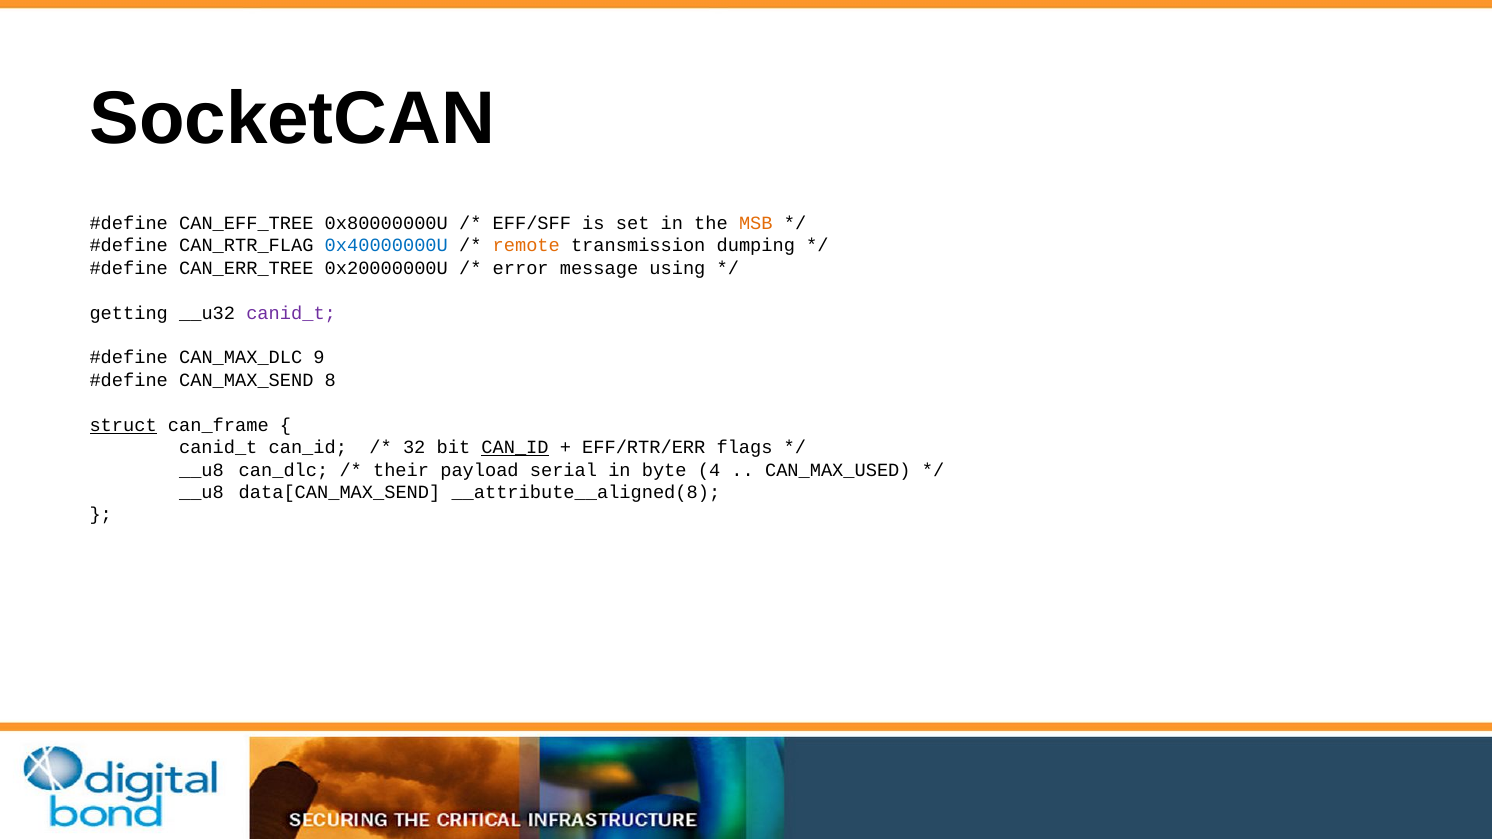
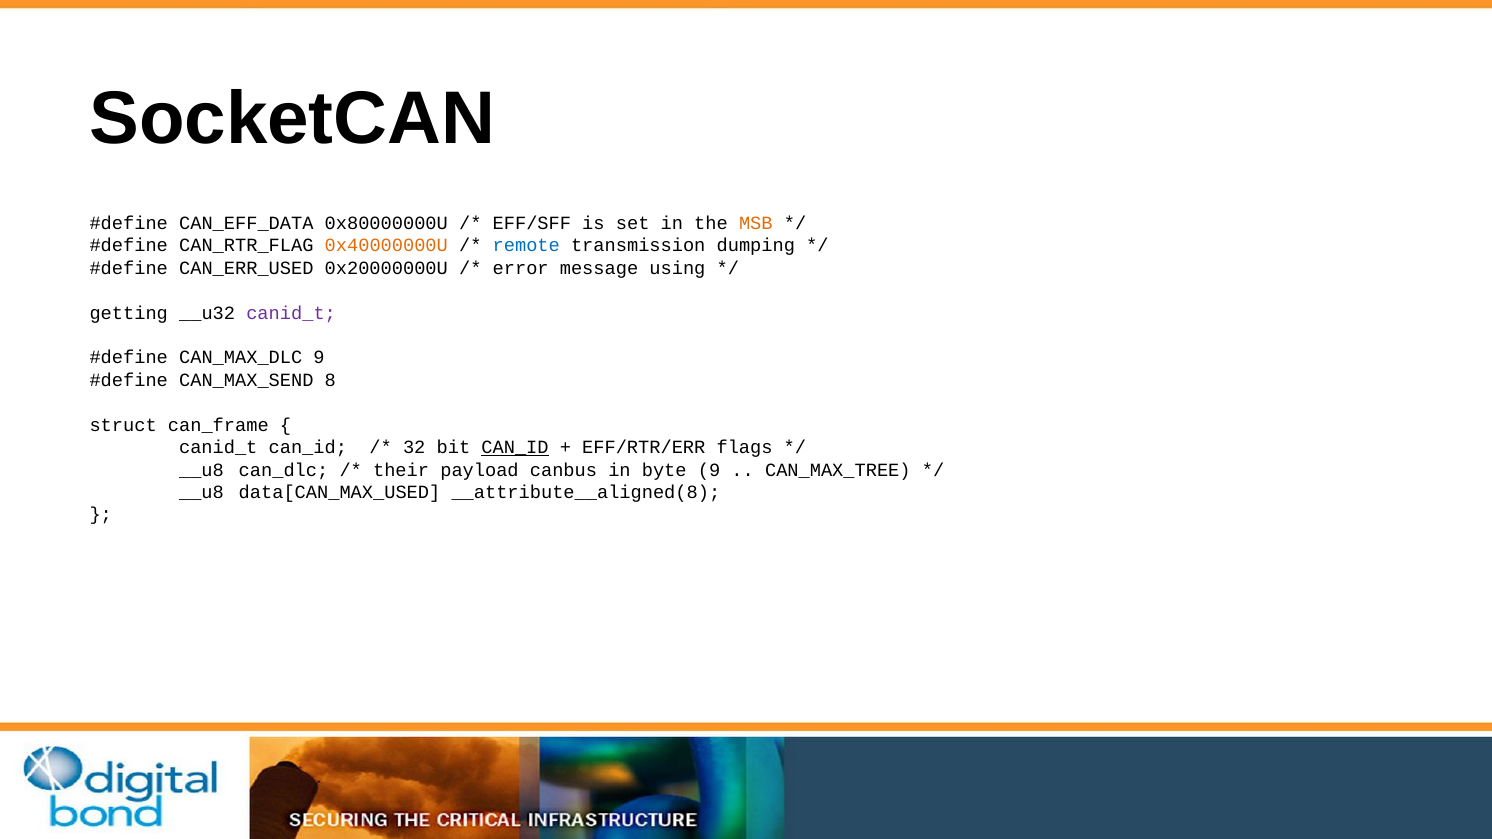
CAN_EFF_TREE: CAN_EFF_TREE -> CAN_EFF_DATA
0x40000000U colour: blue -> orange
remote colour: orange -> blue
CAN_ERR_TREE: CAN_ERR_TREE -> CAN_ERR_USED
struct underline: present -> none
serial: serial -> canbus
byte 4: 4 -> 9
CAN_MAX_USED: CAN_MAX_USED -> CAN_MAX_TREE
data[CAN_MAX_SEND: data[CAN_MAX_SEND -> data[CAN_MAX_USED
